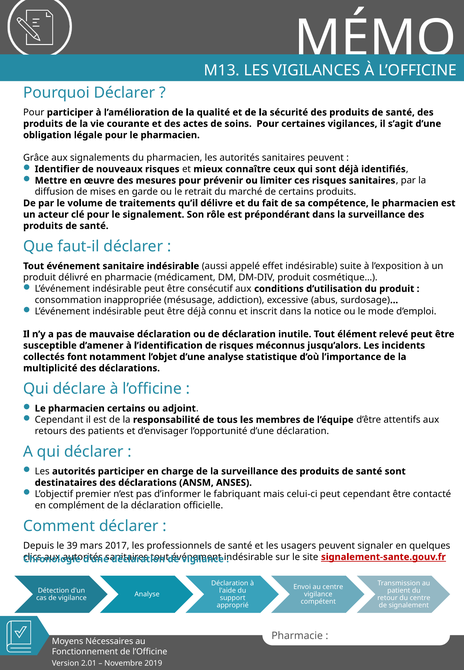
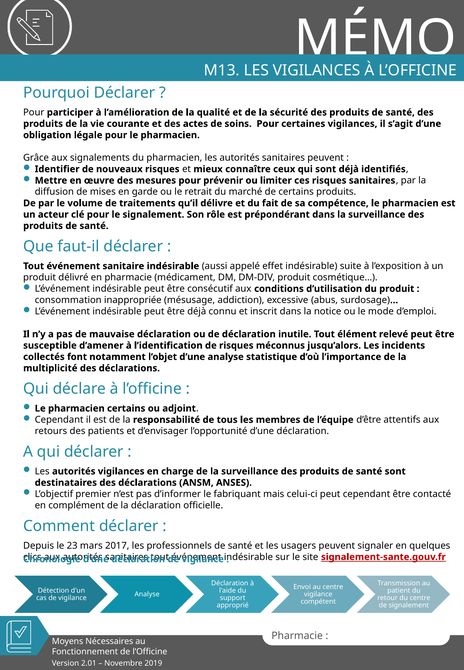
autorités participer: participer -> vigilances
39: 39 -> 23
